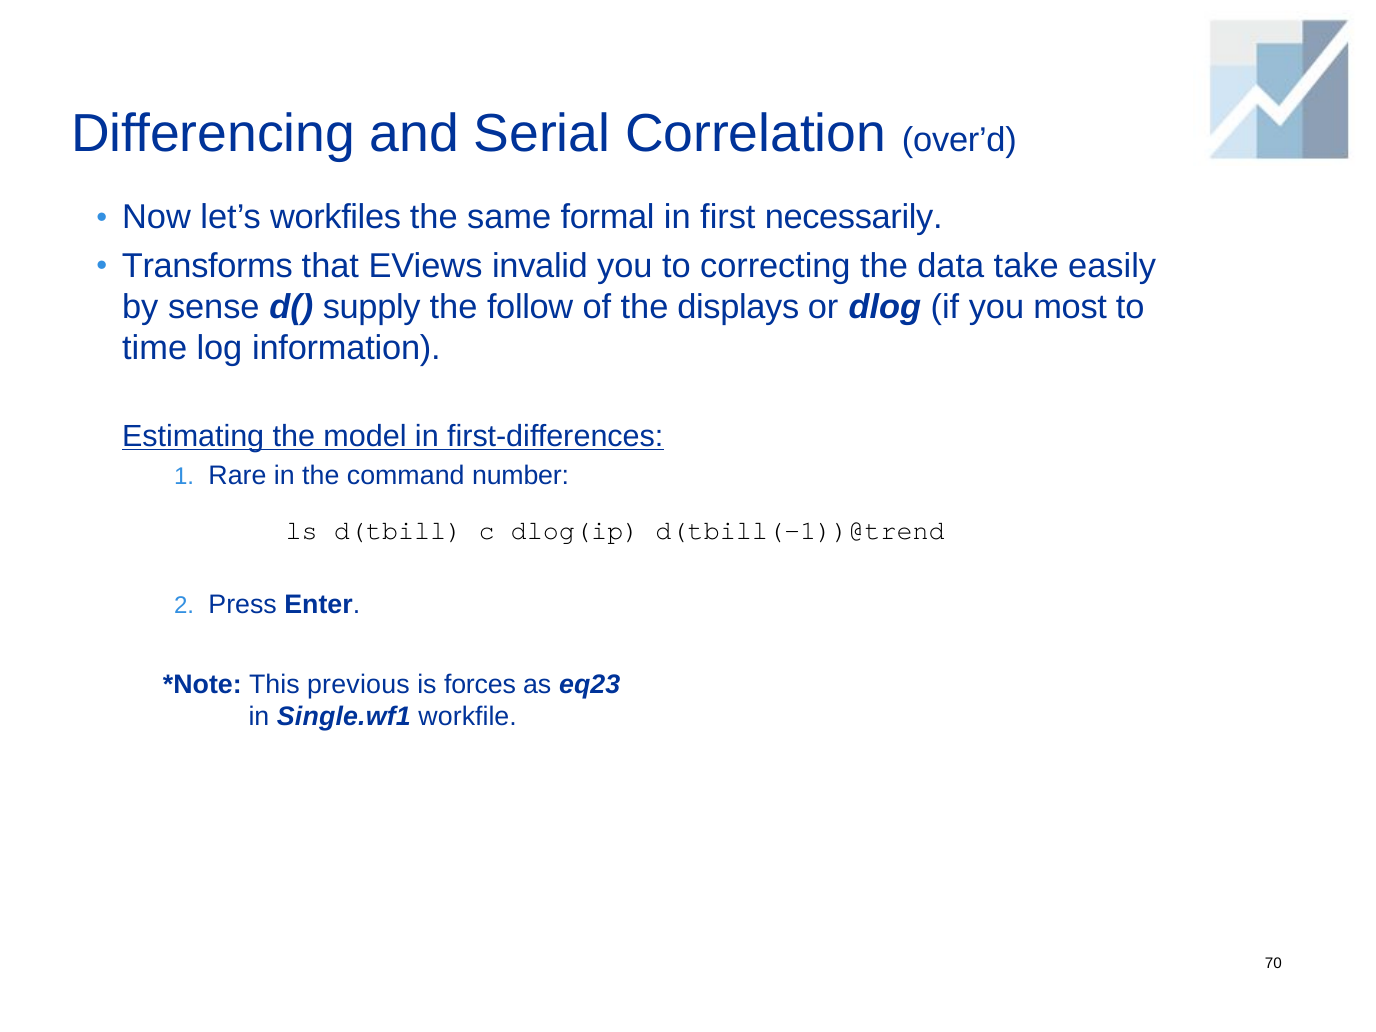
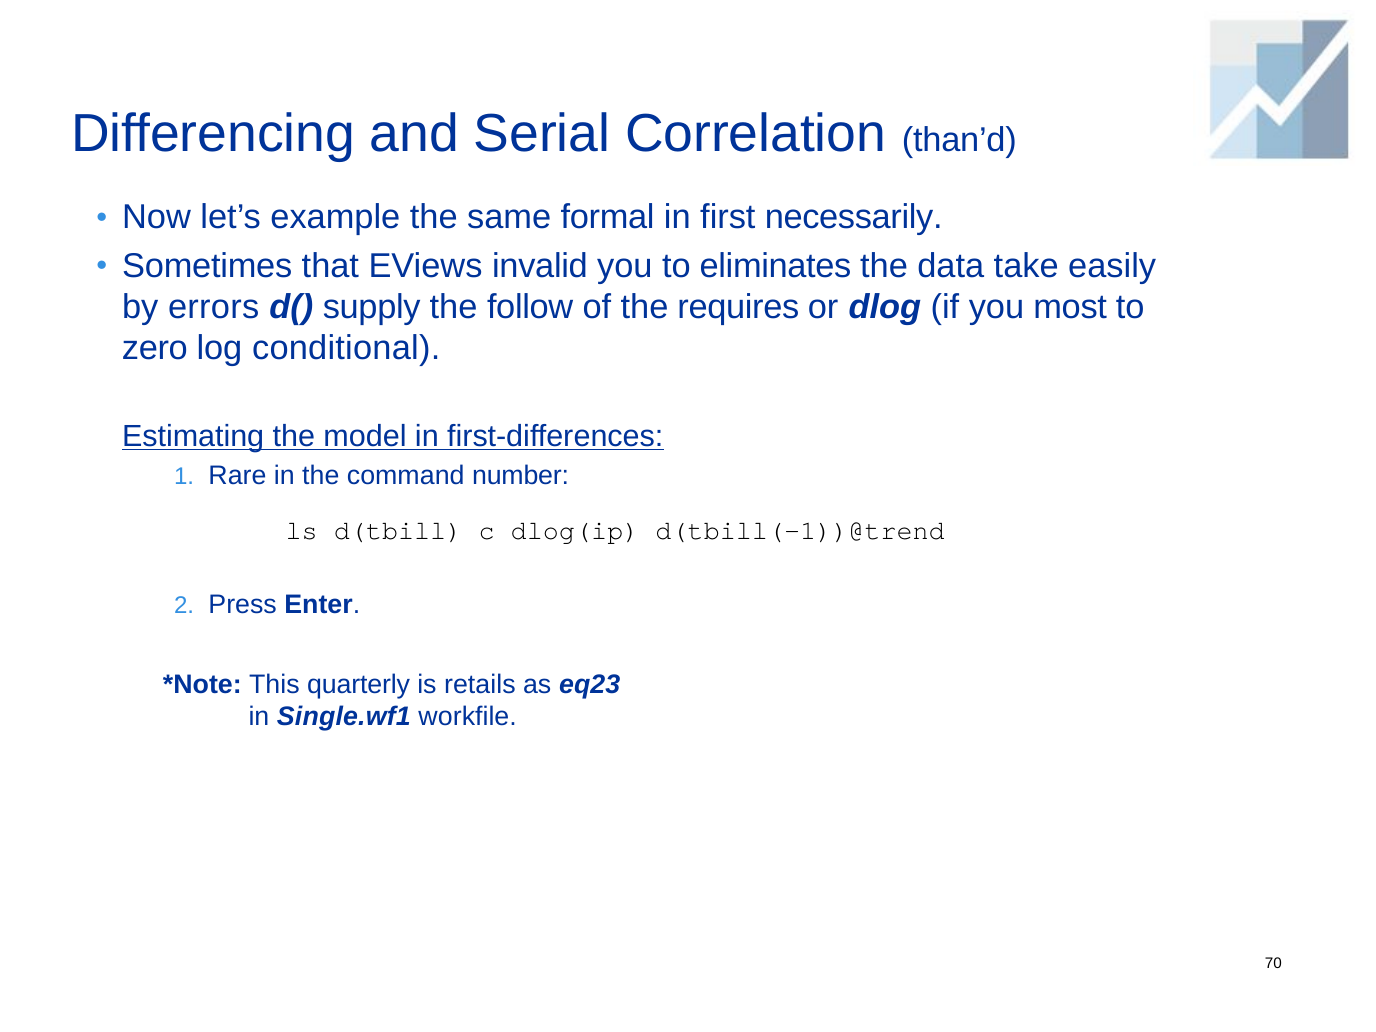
over’d: over’d -> than’d
workfiles: workfiles -> example
Transforms: Transforms -> Sometimes
correcting: correcting -> eliminates
sense: sense -> errors
displays: displays -> requires
time: time -> zero
information: information -> conditional
previous: previous -> quarterly
forces: forces -> retails
